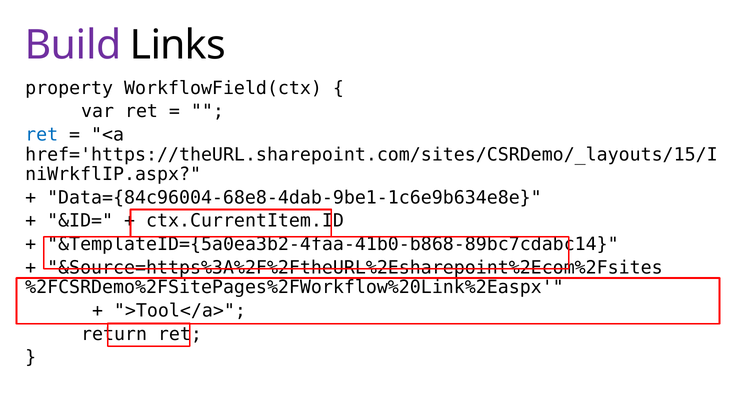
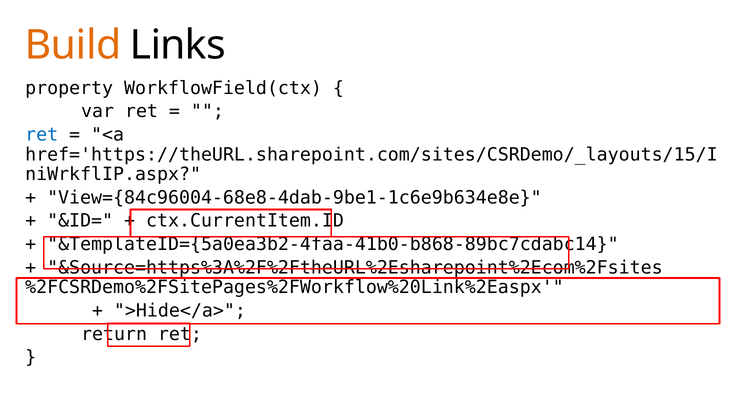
Build colour: purple -> orange
Data={84c96004-68e8-4dab-9be1-1c6e9b634e8e: Data={84c96004-68e8-4dab-9be1-1c6e9b634e8e -> View={84c96004-68e8-4dab-9be1-1c6e9b634e8e
>Tool</a>: >Tool</a> -> >Hide</a>
